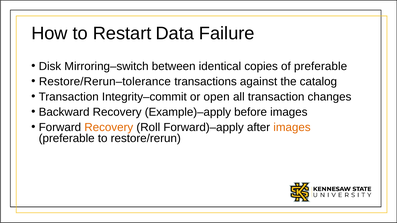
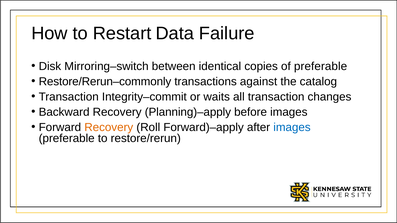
Restore/Rerun–tolerance: Restore/Rerun–tolerance -> Restore/Rerun–commonly
open: open -> waits
Example)–apply: Example)–apply -> Planning)–apply
images at (292, 128) colour: orange -> blue
